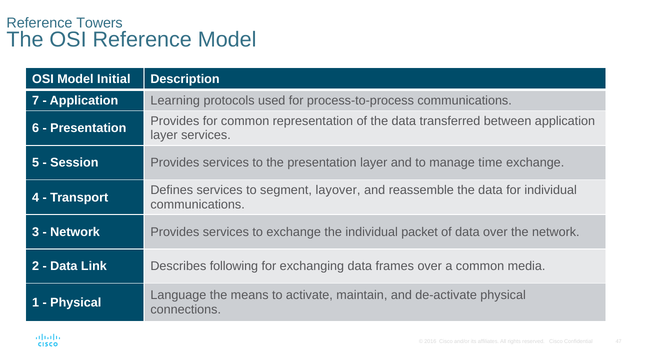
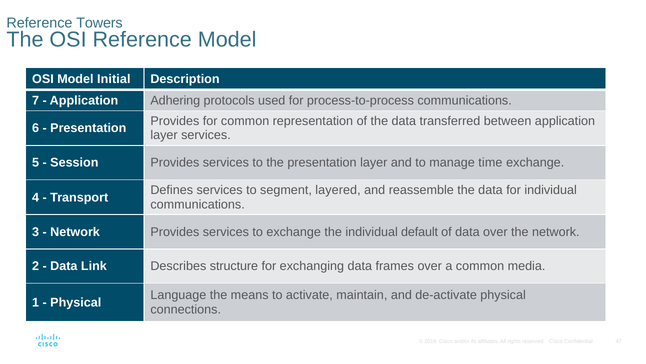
Learning: Learning -> Adhering
layover: layover -> layered
packet: packet -> default
following: following -> structure
